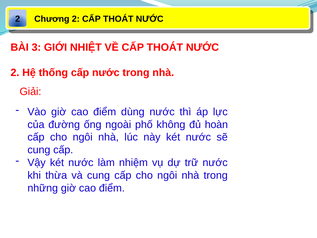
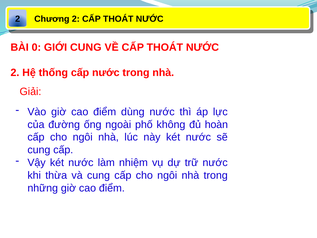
3: 3 -> 0
GIỚI NHIỆT: NHIỆT -> CUNG
